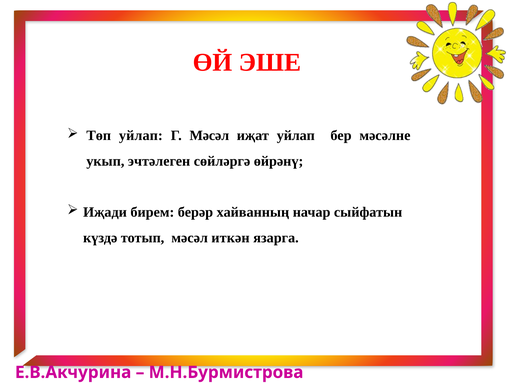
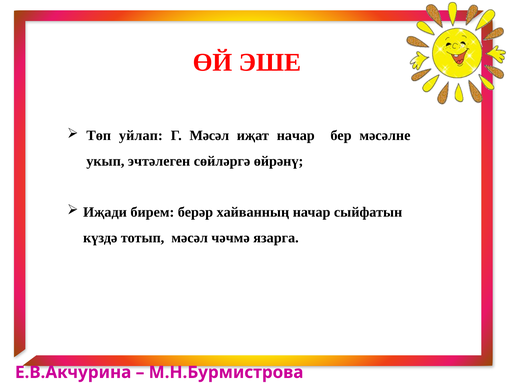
иҗат уйлап: уйлап -> начар
иткән: иткән -> чәчмә
